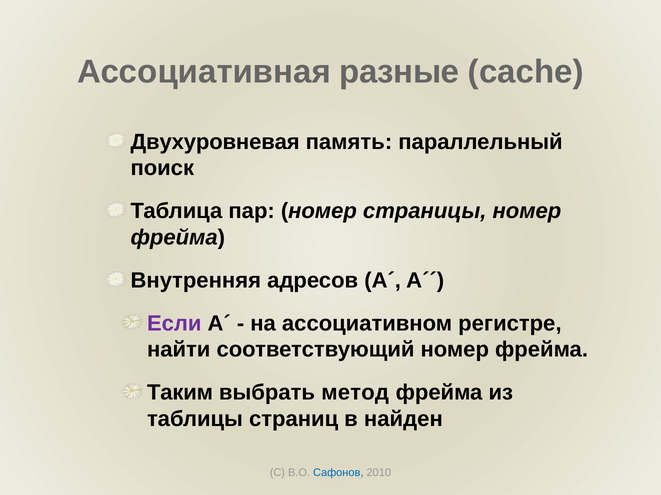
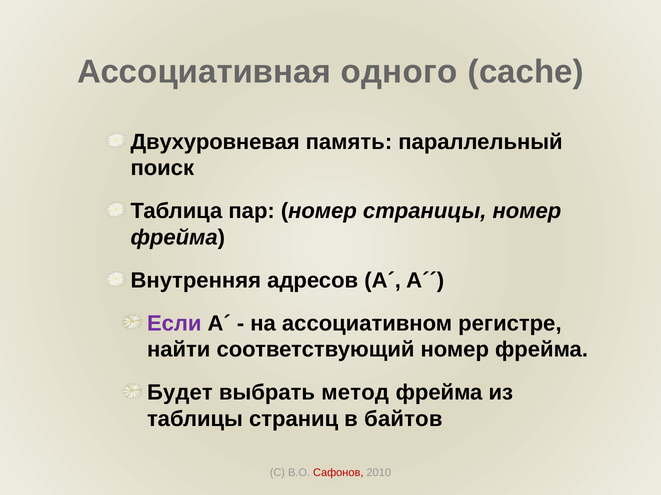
разные: разные -> одного
Таким: Таким -> Будет
найден: найден -> байтов
Сафонов colour: blue -> red
